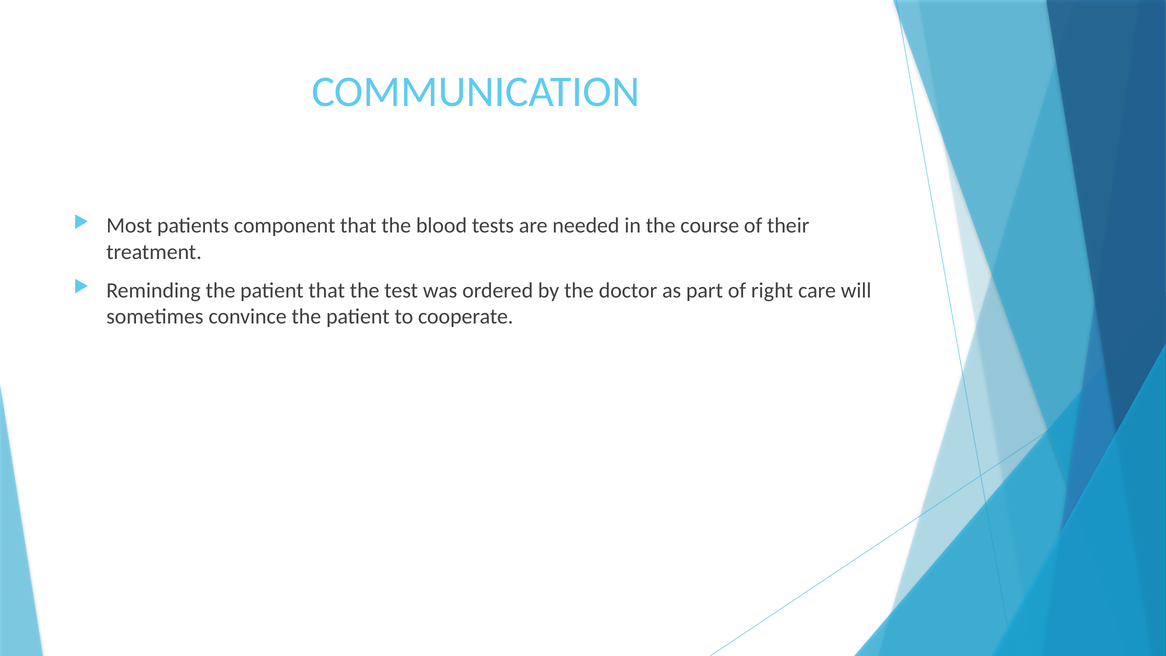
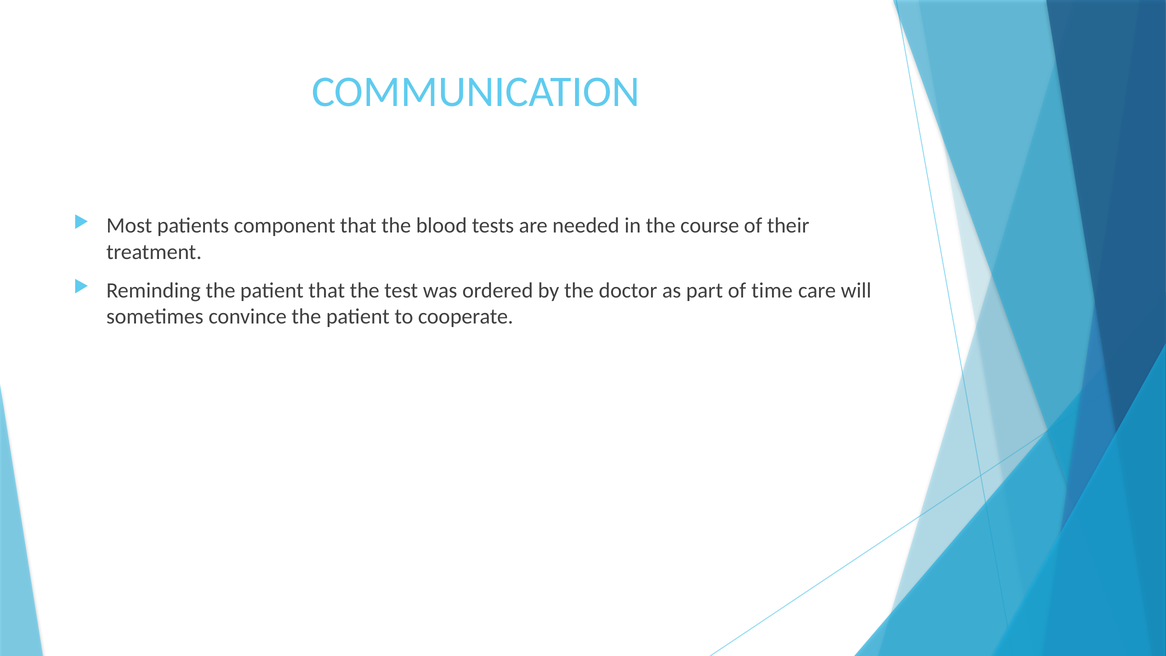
right: right -> time
